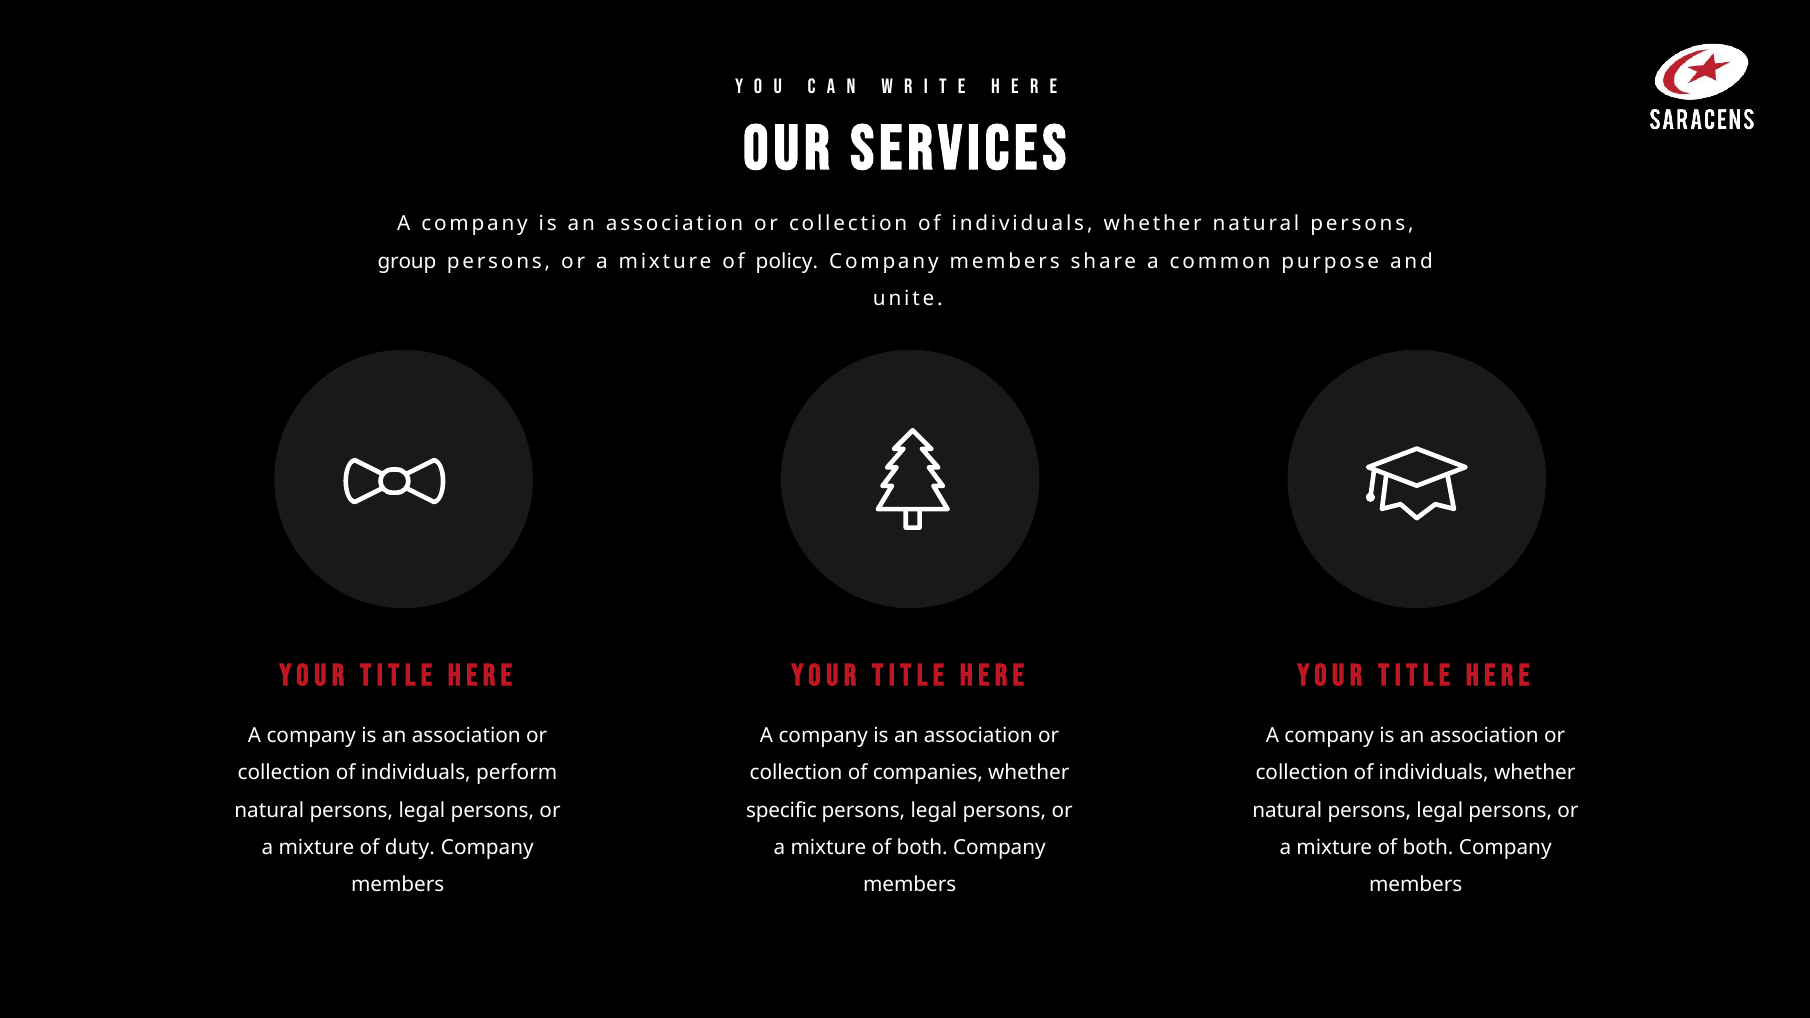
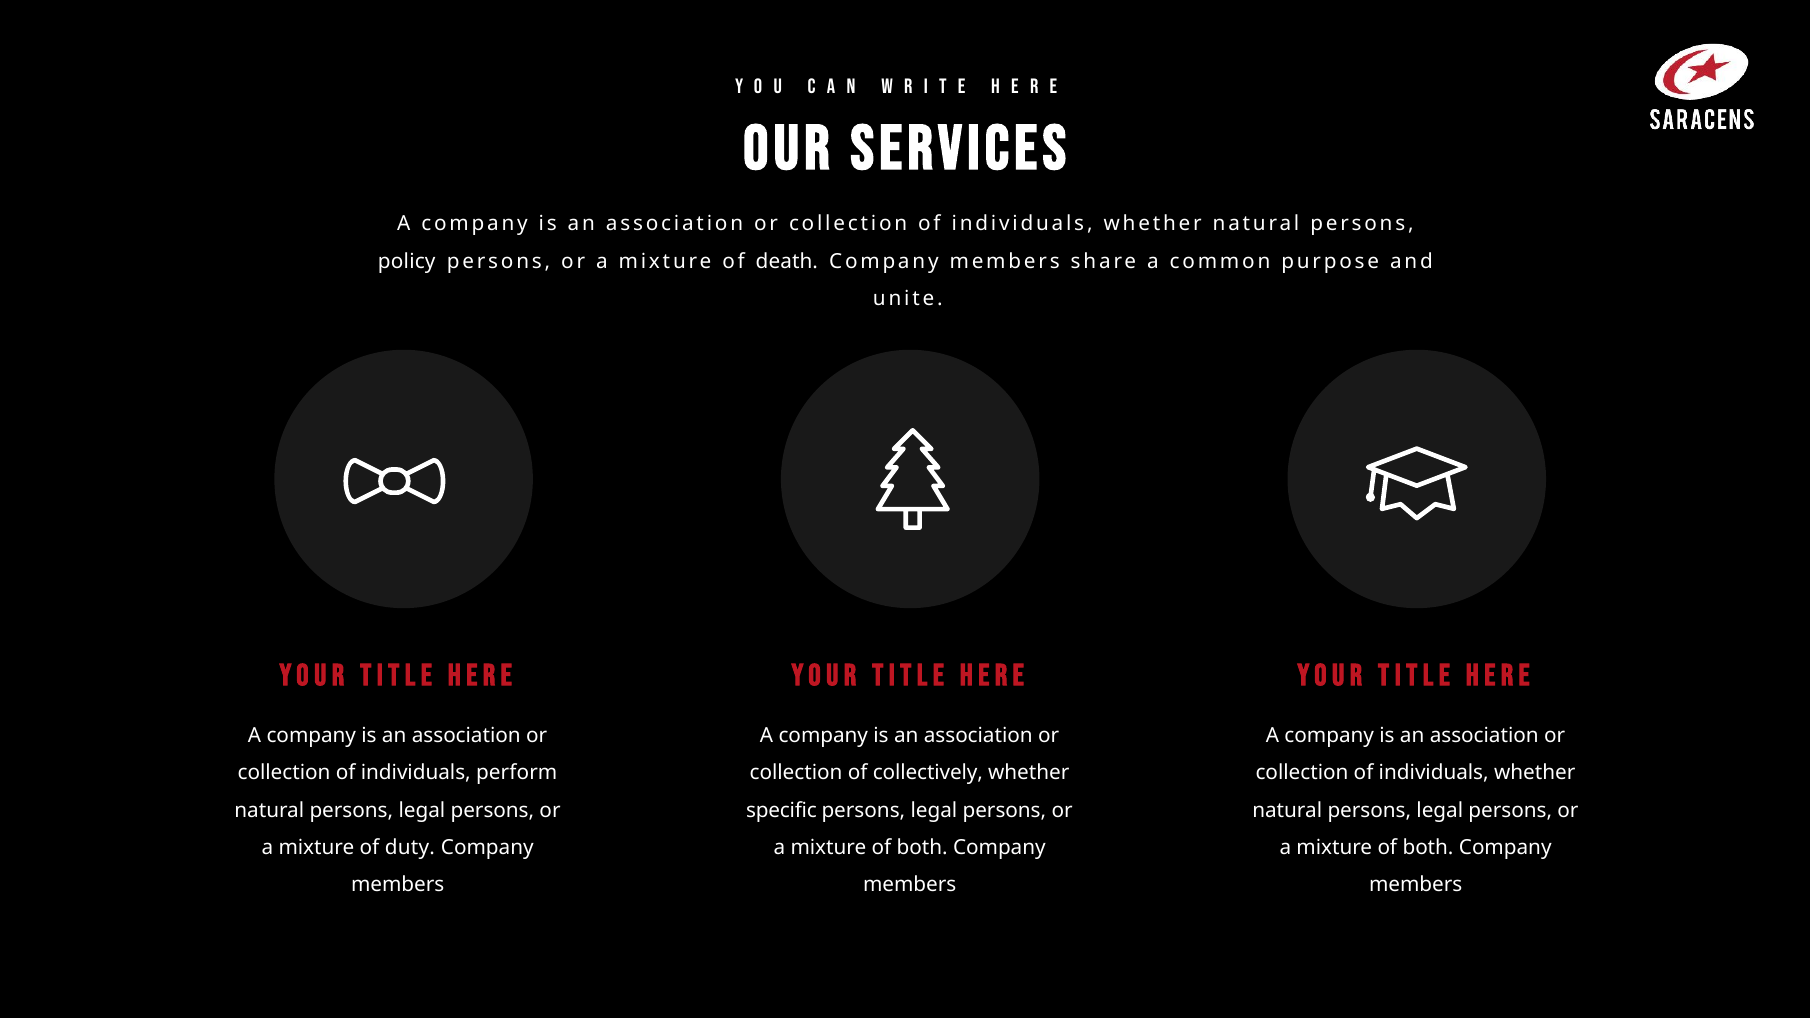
group: group -> policy
policy: policy -> death
companies: companies -> collectively
